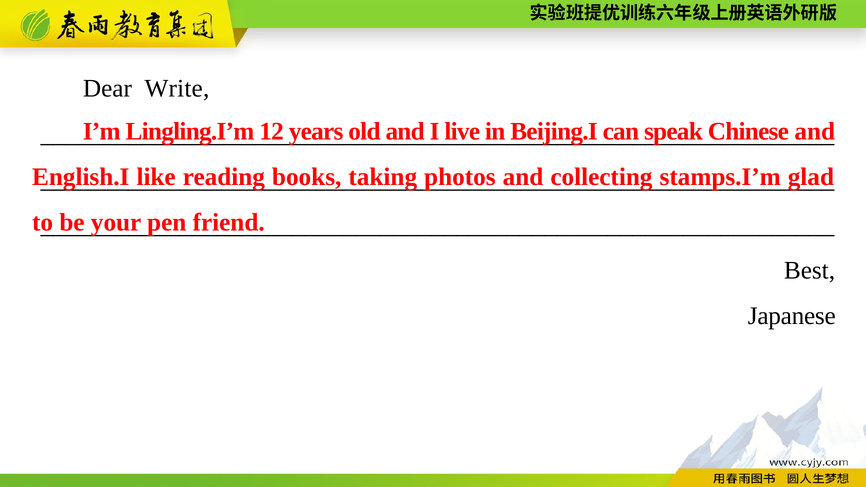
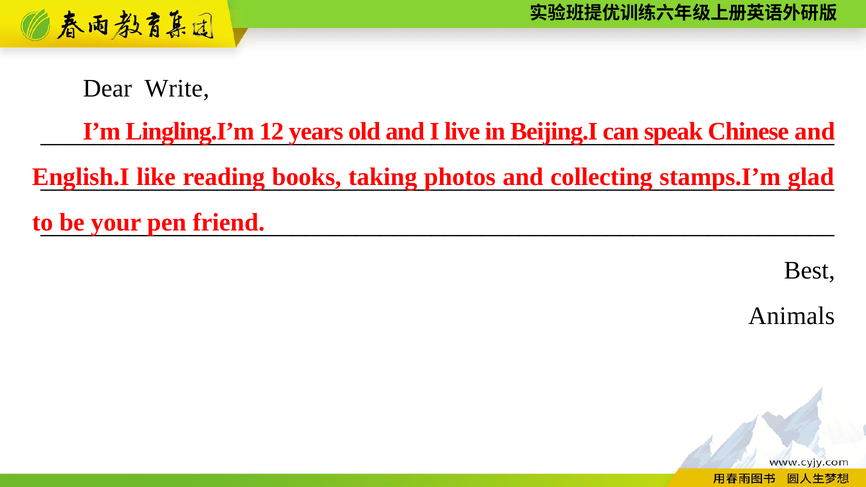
Japanese: Japanese -> Animals
